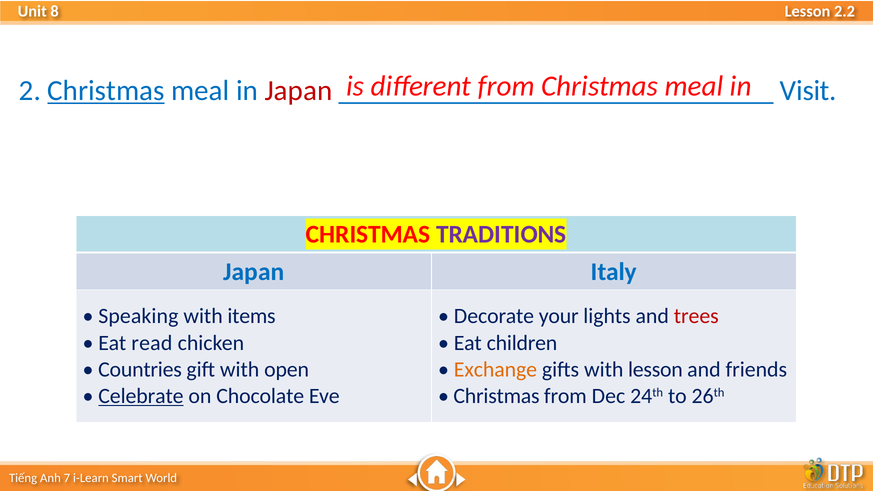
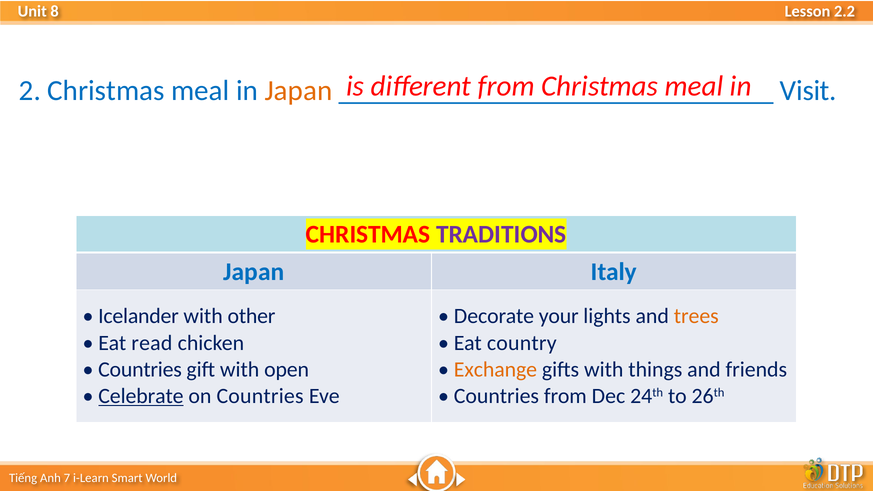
Christmas at (106, 91) underline: present -> none
Japan at (298, 91) colour: red -> orange
Speaking: Speaking -> Icelander
items: items -> other
trees colour: red -> orange
children: children -> country
with lesson: lesson -> things
on Chocolate: Chocolate -> Countries
Christmas at (497, 396): Christmas -> Countries
